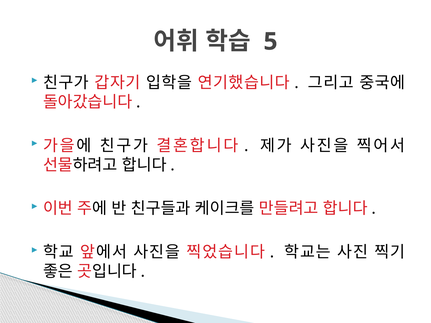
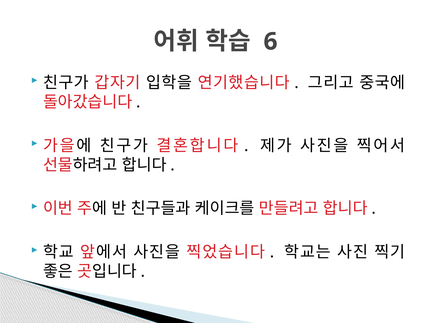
5: 5 -> 6
